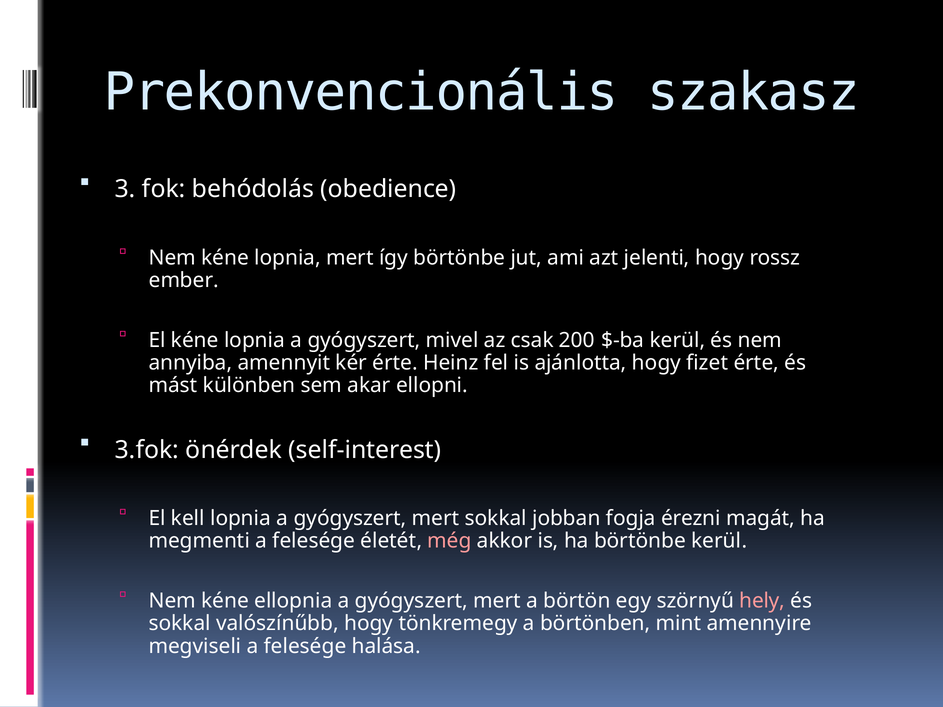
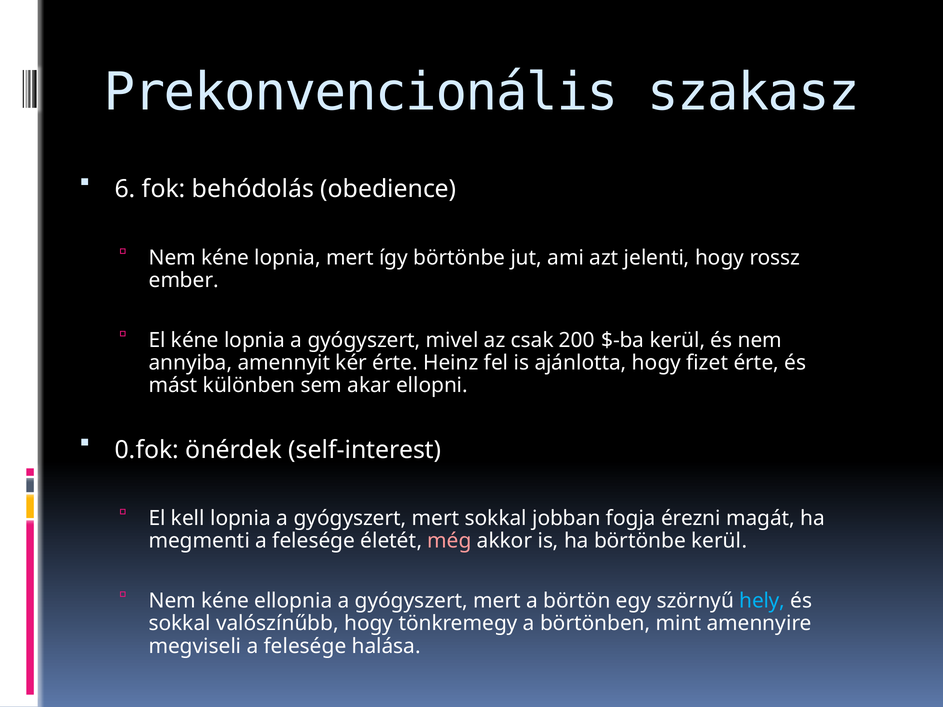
3: 3 -> 6
3.fok: 3.fok -> 0.fok
hely colour: pink -> light blue
